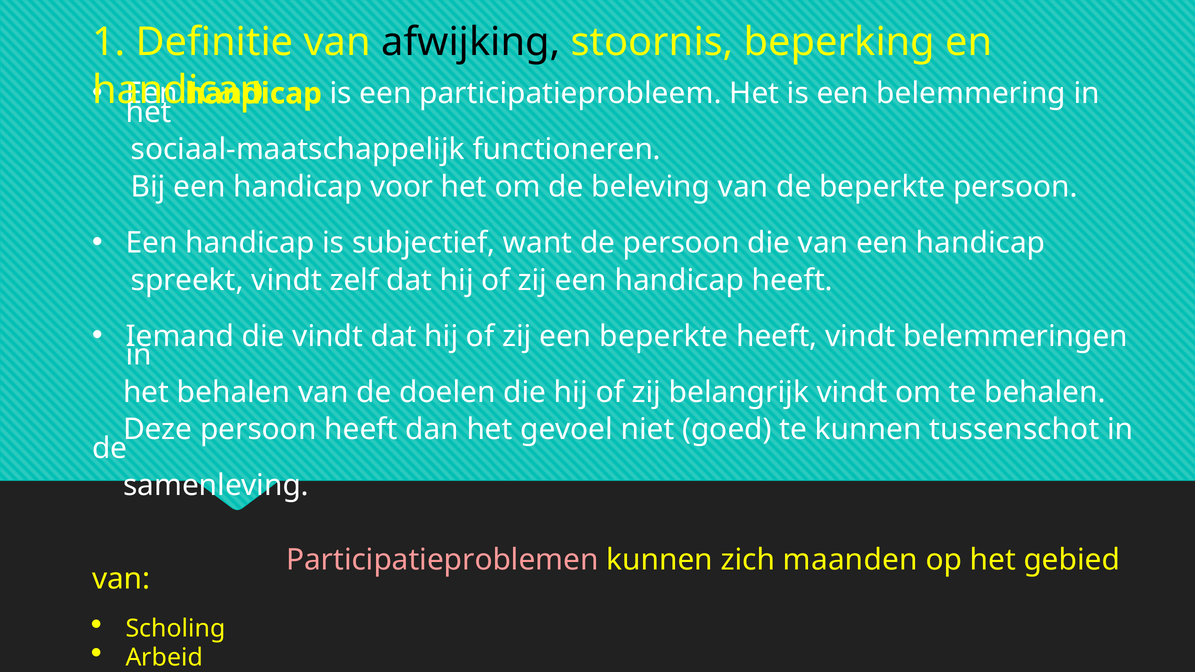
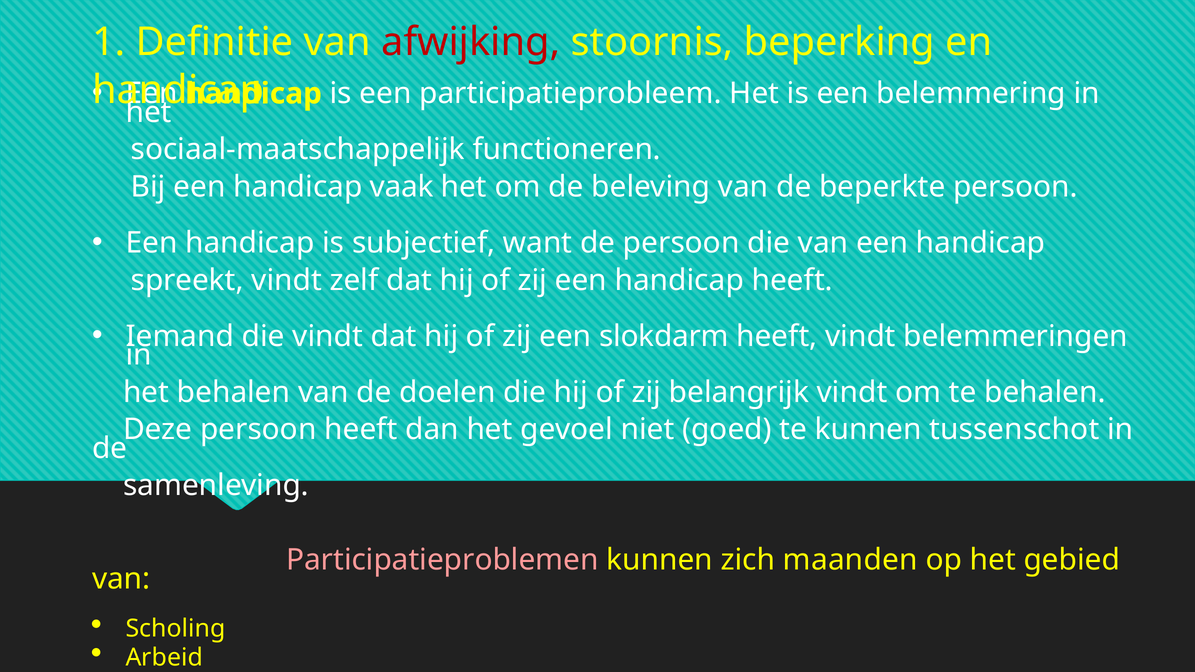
afwijking colour: black -> red
voor: voor -> vaak
een beperkte: beperkte -> slokdarm
